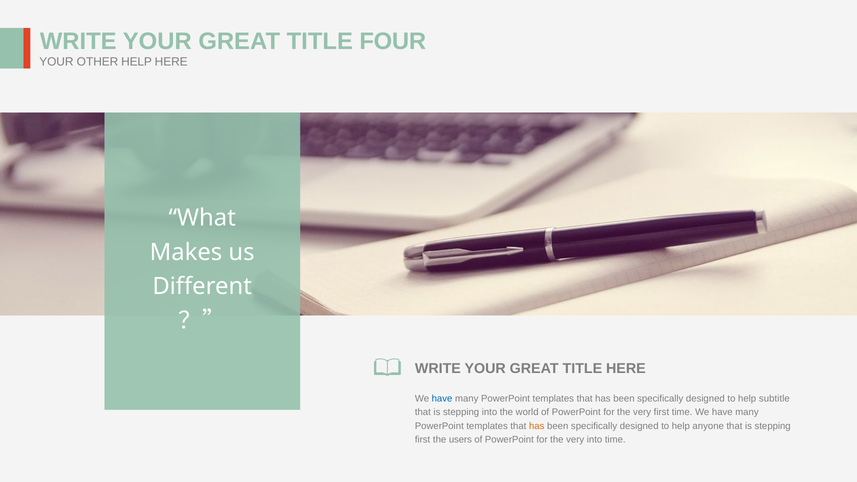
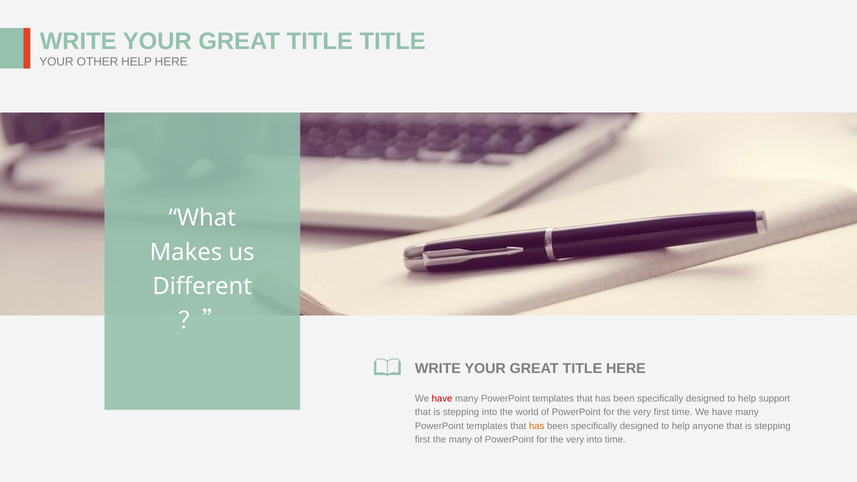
TITLE FOUR: FOUR -> TITLE
have at (442, 399) colour: blue -> red
subtitle: subtitle -> support
the users: users -> many
